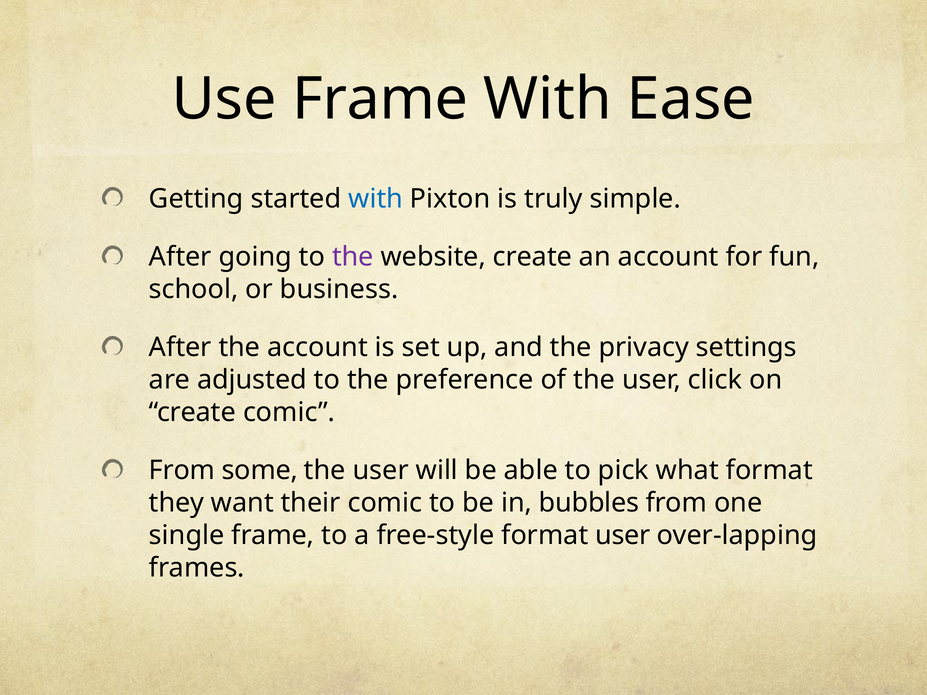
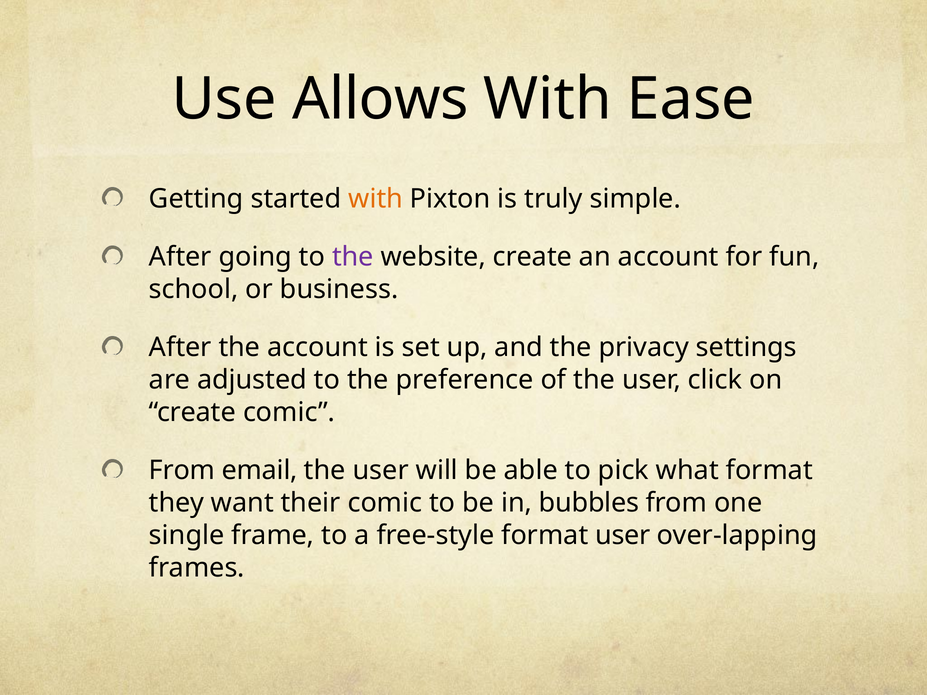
Use Frame: Frame -> Allows
with at (376, 199) colour: blue -> orange
some: some -> email
